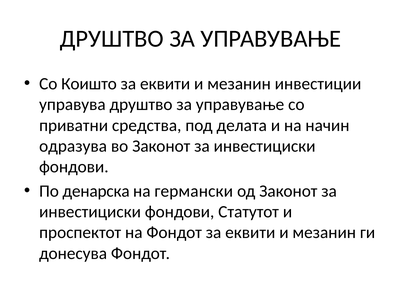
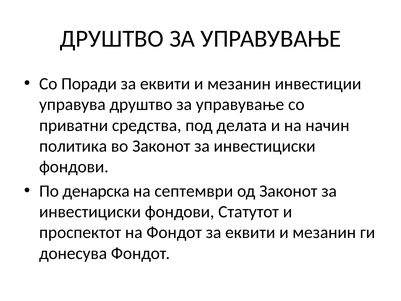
Коишто: Коишто -> Поради
одразува: одразува -> политика
германски: германски -> септември
